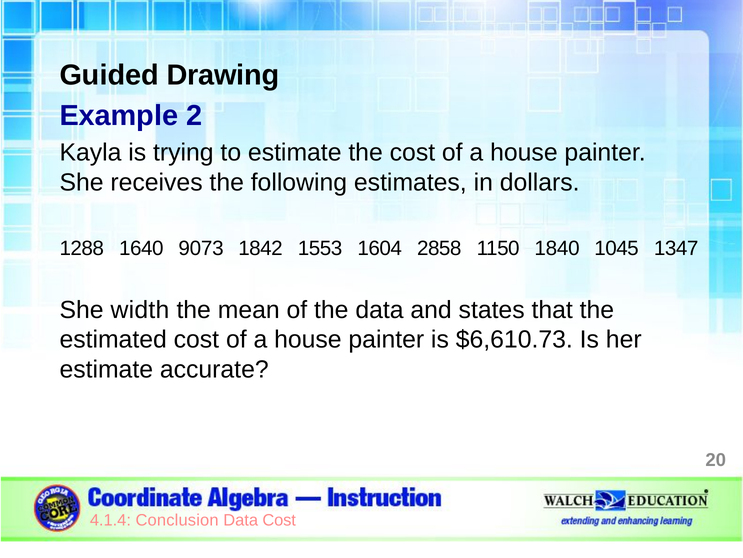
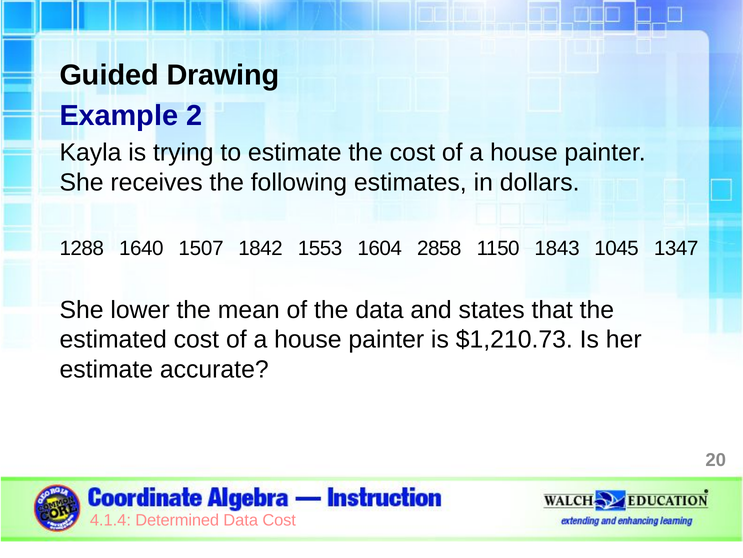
9073: 9073 -> 1507
1840: 1840 -> 1843
width: width -> lower
$6,610.73: $6,610.73 -> $1,210.73
Conclusion: Conclusion -> Determined
